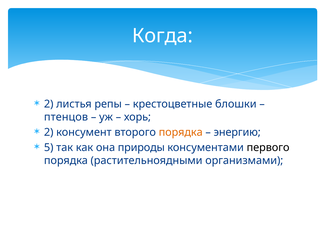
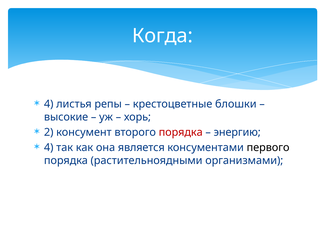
2 at (49, 104): 2 -> 4
птенцов: птенцов -> высокие
порядка at (181, 132) colour: orange -> red
5 at (49, 147): 5 -> 4
природы: природы -> является
